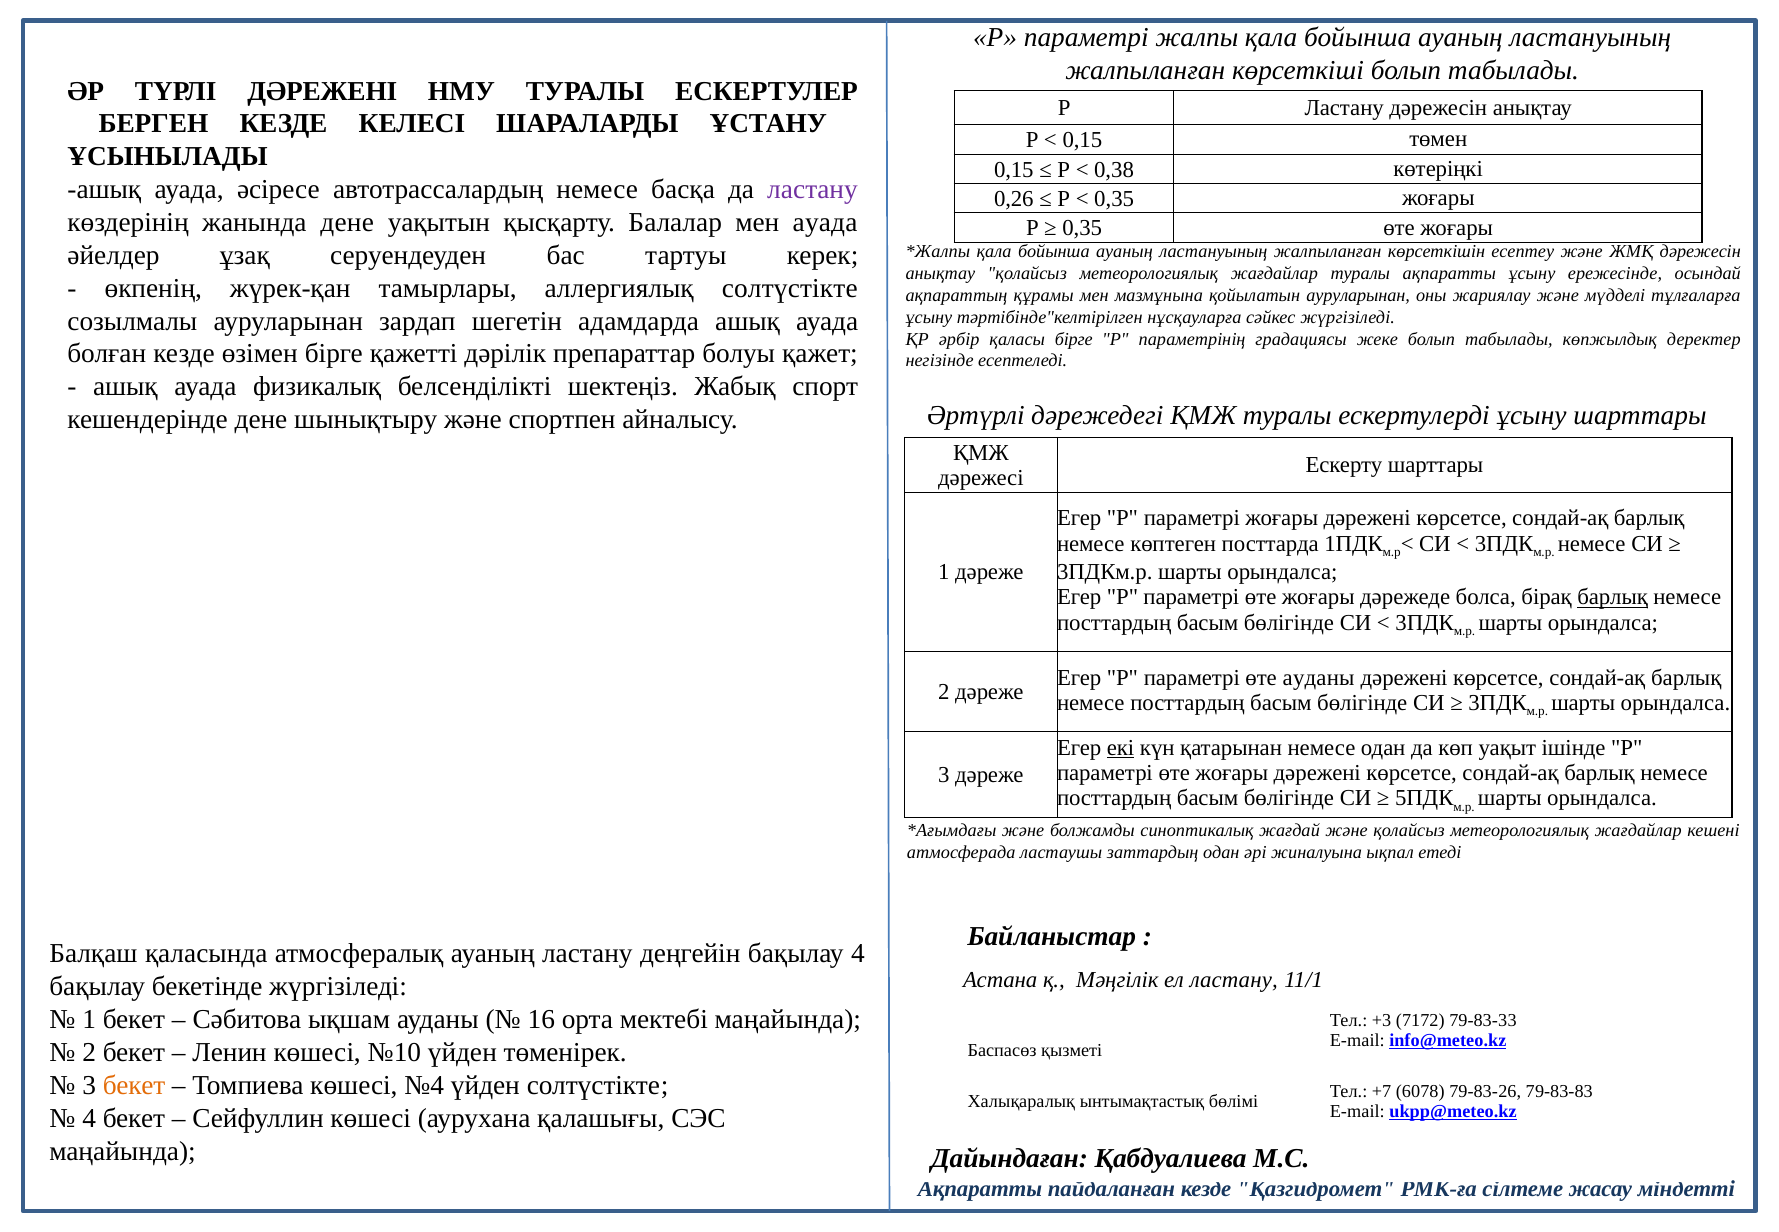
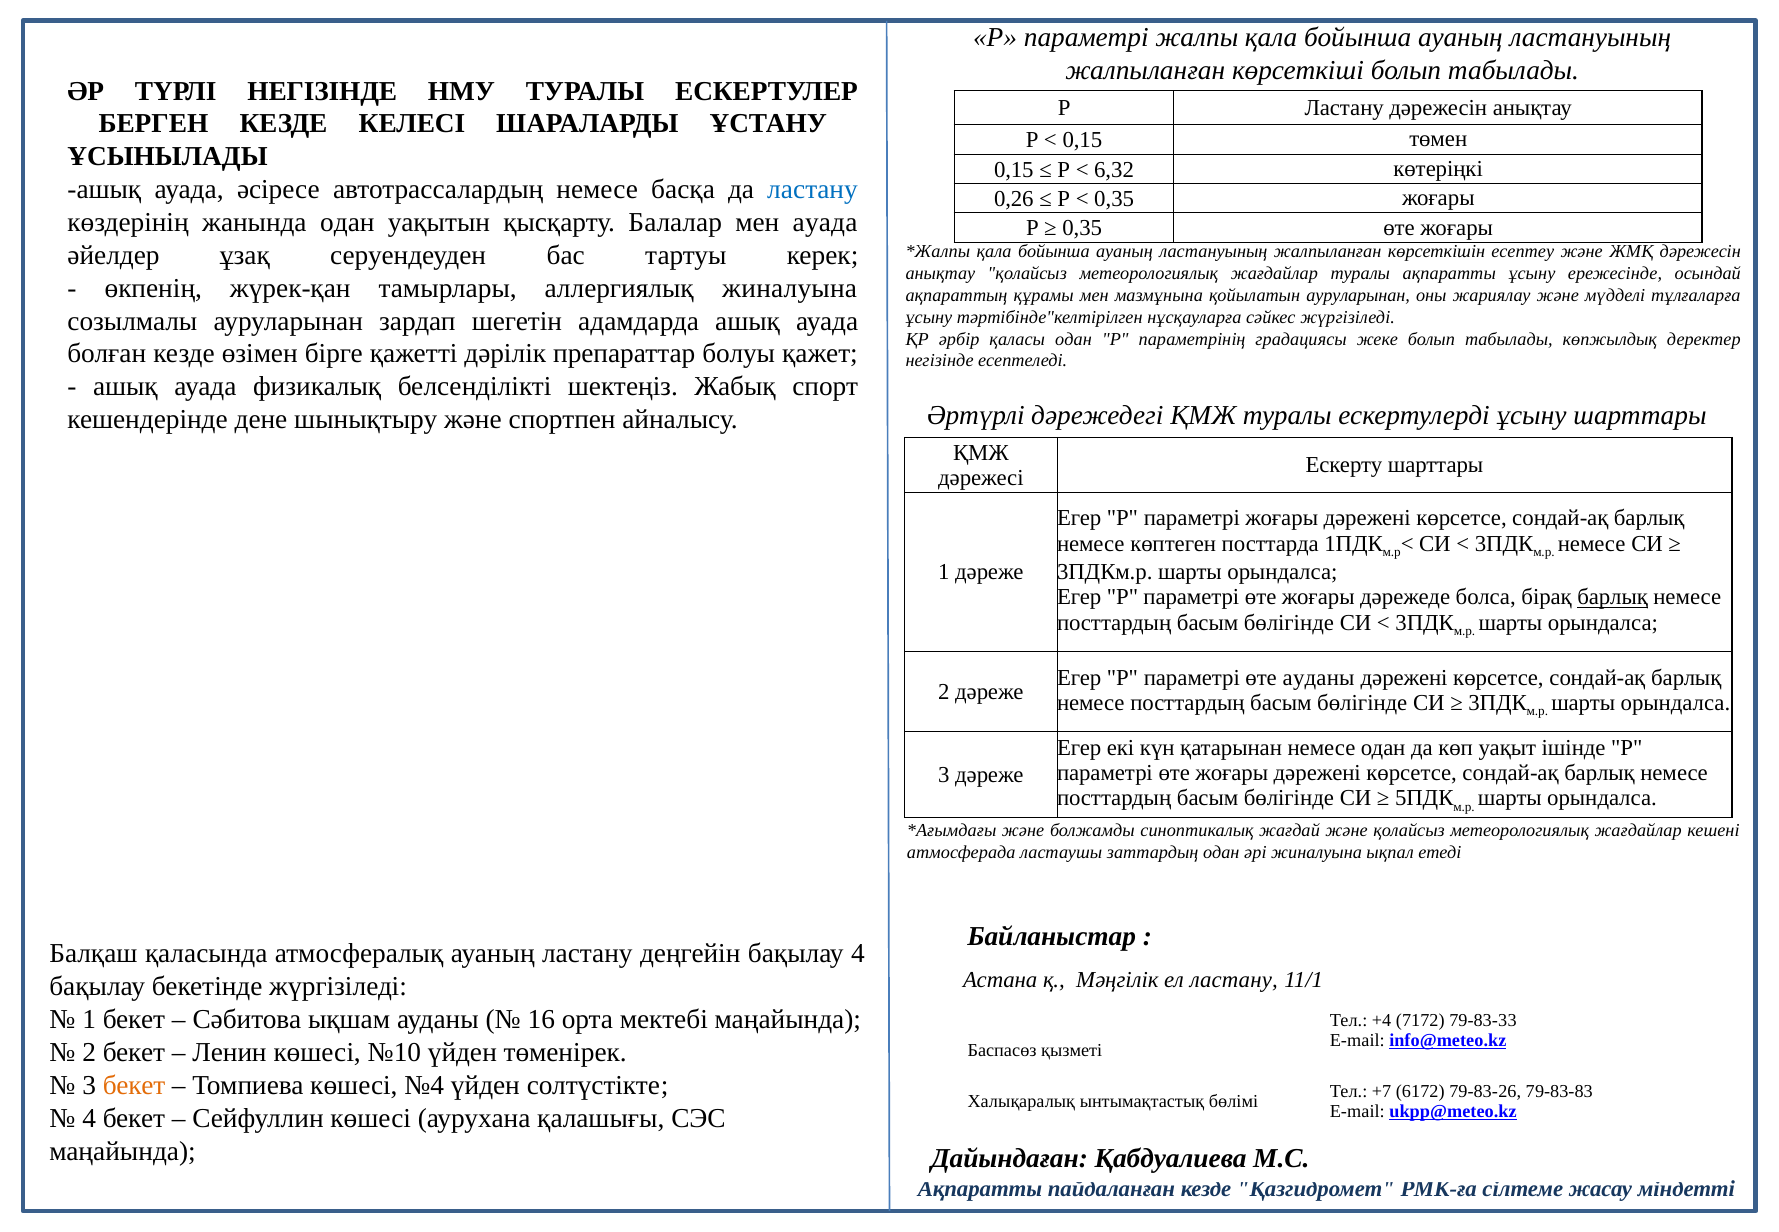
ТҮРЛІ ДӘРЕЖЕНІ: ДӘРЕЖЕНІ -> НЕГІЗІНДЕ
0,38: 0,38 -> 6,32
ластану at (813, 190) colour: purple -> blue
жанында дене: дене -> одан
аллергиялық солтүстікте: солтүстікте -> жиналуына
қаласы бірге: бірге -> одан
екі underline: present -> none
+3: +3 -> +4
6078: 6078 -> 6172
